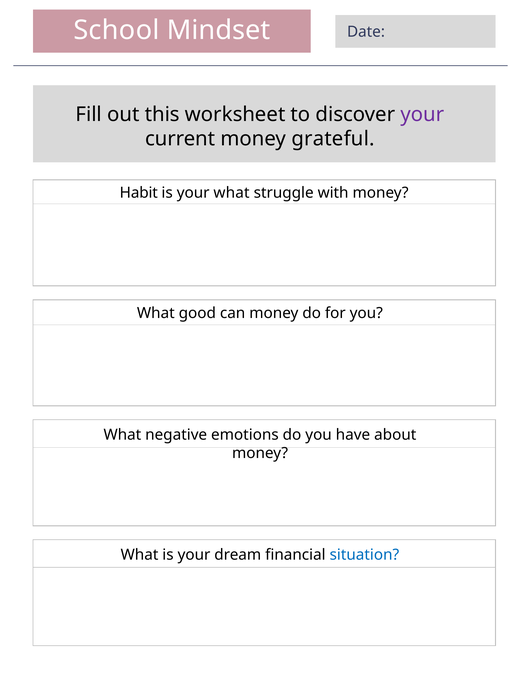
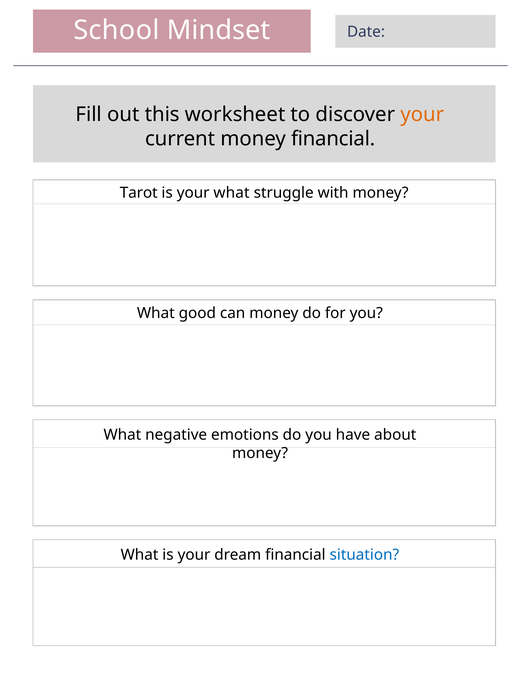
your at (422, 114) colour: purple -> orange
money grateful: grateful -> financial
Habit: Habit -> Tarot
